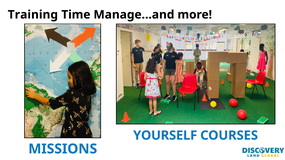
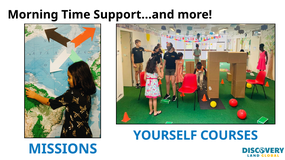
Training: Training -> Morning
Manage...and: Manage...and -> Support...and
